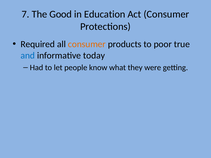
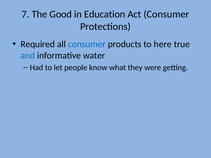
consumer at (87, 44) colour: orange -> blue
poor: poor -> here
today: today -> water
